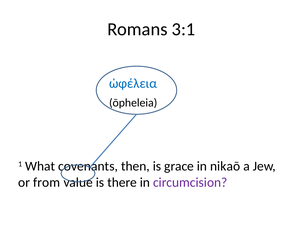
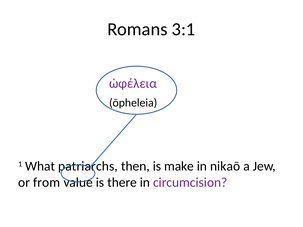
ὠφέλεια colour: blue -> purple
covenants: covenants -> patriarchs
grace: grace -> make
